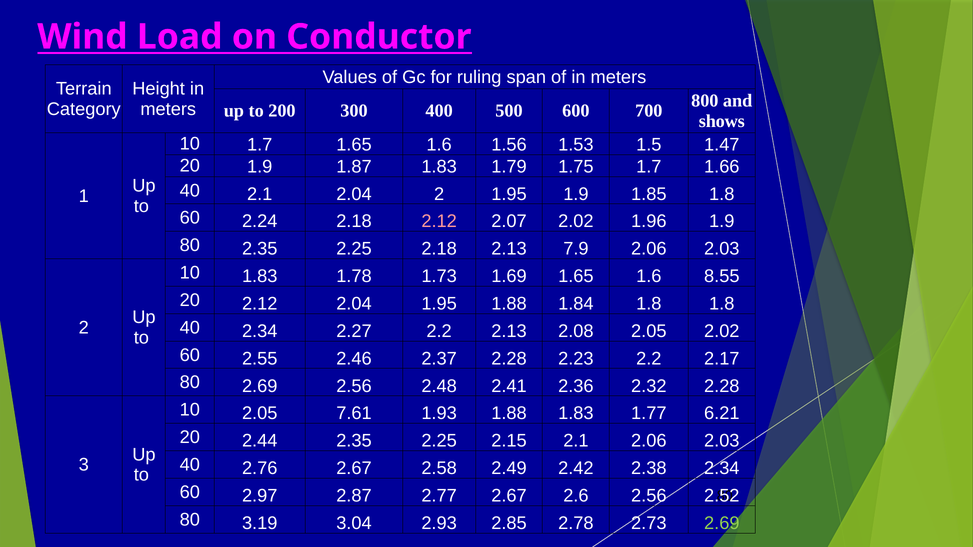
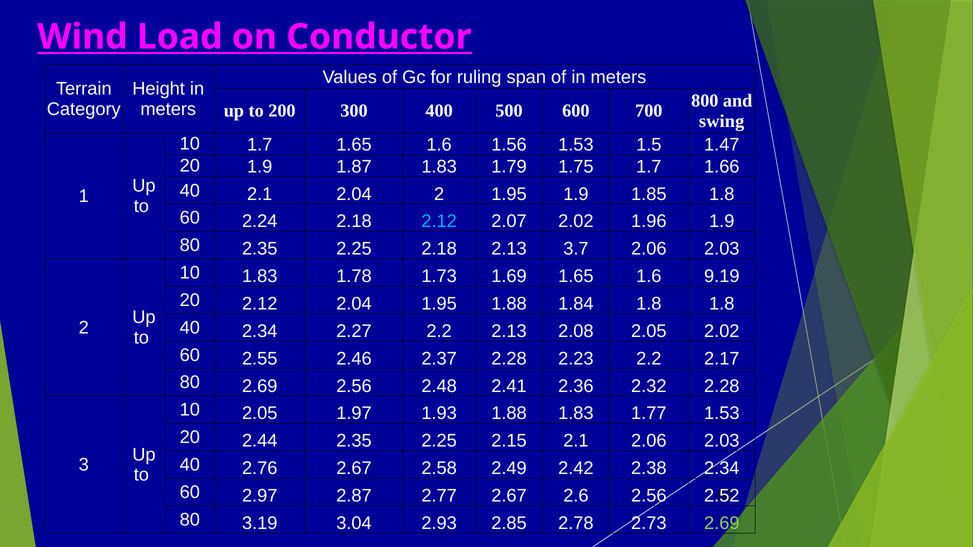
shows: shows -> swing
2.12 at (439, 222) colour: pink -> light blue
7.9: 7.9 -> 3.7
8.55: 8.55 -> 9.19
7.61: 7.61 -> 1.97
1.77 6.21: 6.21 -> 1.53
